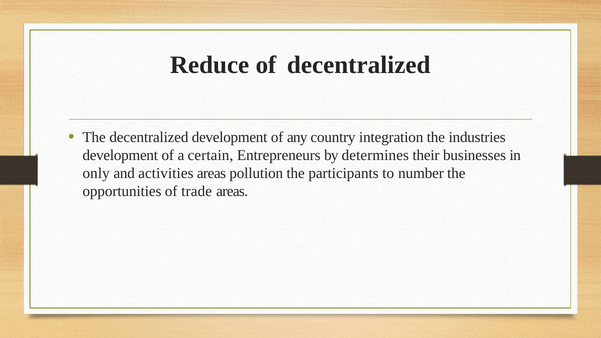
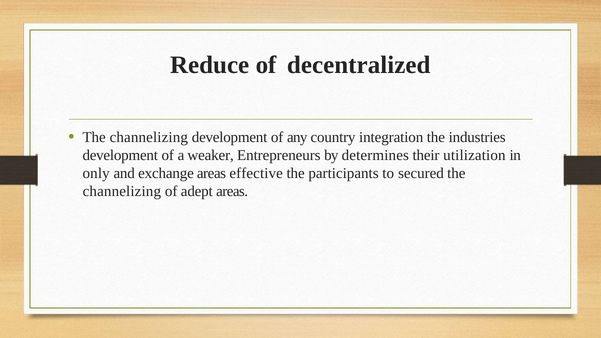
decentralized at (149, 137): decentralized -> channelizing
certain: certain -> weaker
businesses: businesses -> utilization
activities: activities -> exchange
pollution: pollution -> effective
number: number -> secured
opportunities at (122, 191): opportunities -> channelizing
trade: trade -> adept
